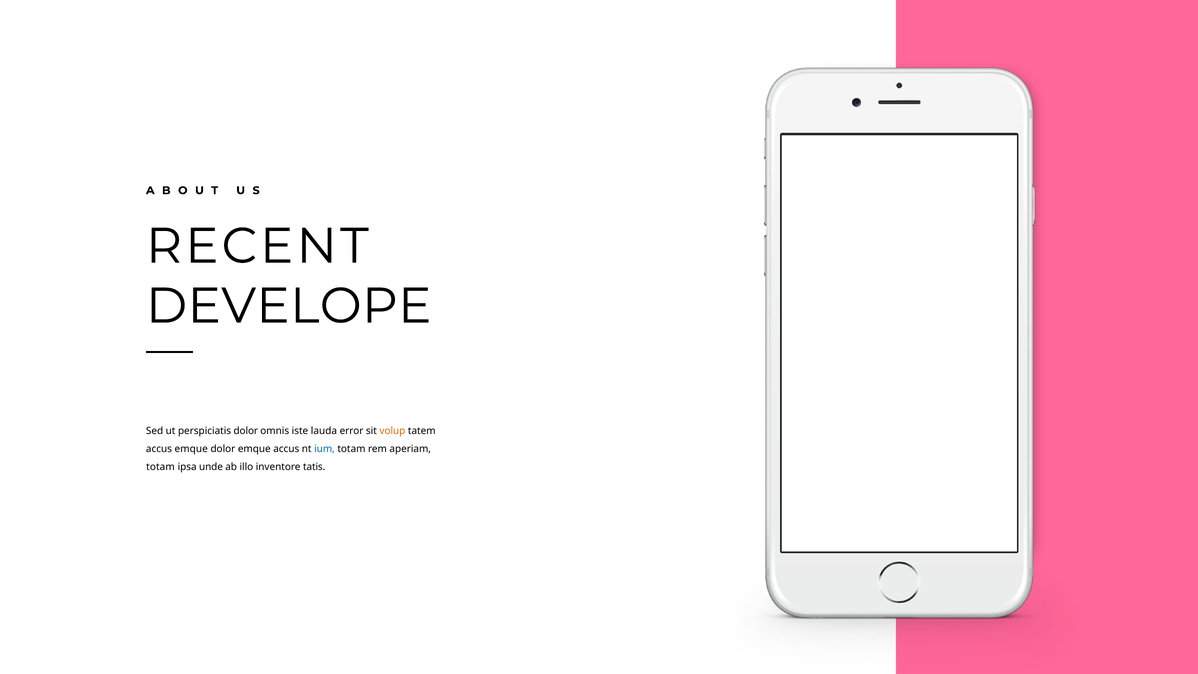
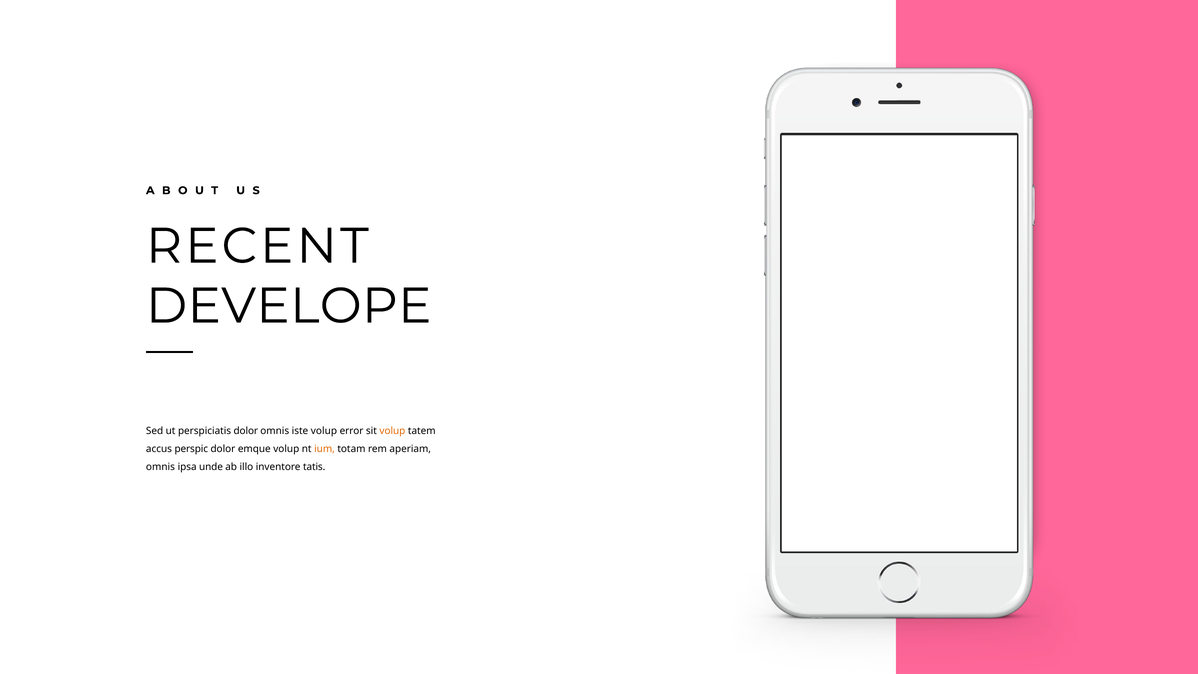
iste lauda: lauda -> volup
accus emque: emque -> perspic
emque accus: accus -> volup
ium colour: blue -> orange
totam at (160, 467): totam -> omnis
